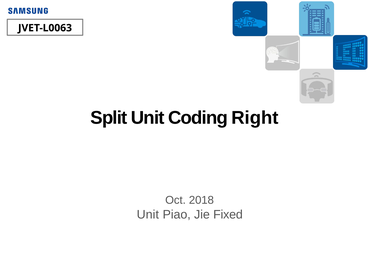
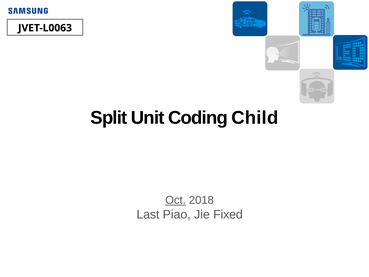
Right: Right -> Child
Oct underline: none -> present
Unit at (148, 214): Unit -> Last
